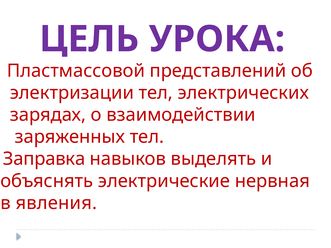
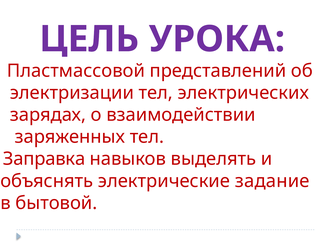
нервная: нервная -> задание
явления: явления -> бытовой
